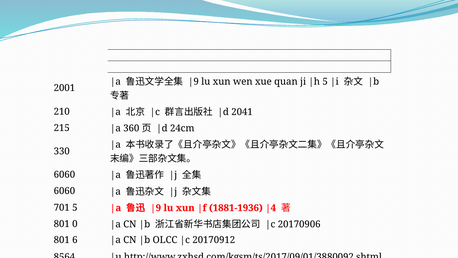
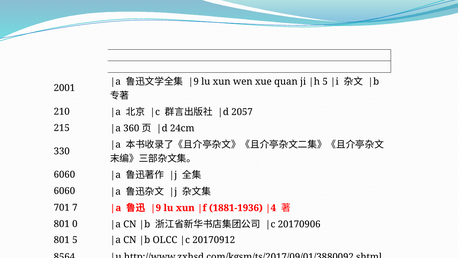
2041: 2041 -> 2057
701 5: 5 -> 7
801 6: 6 -> 5
